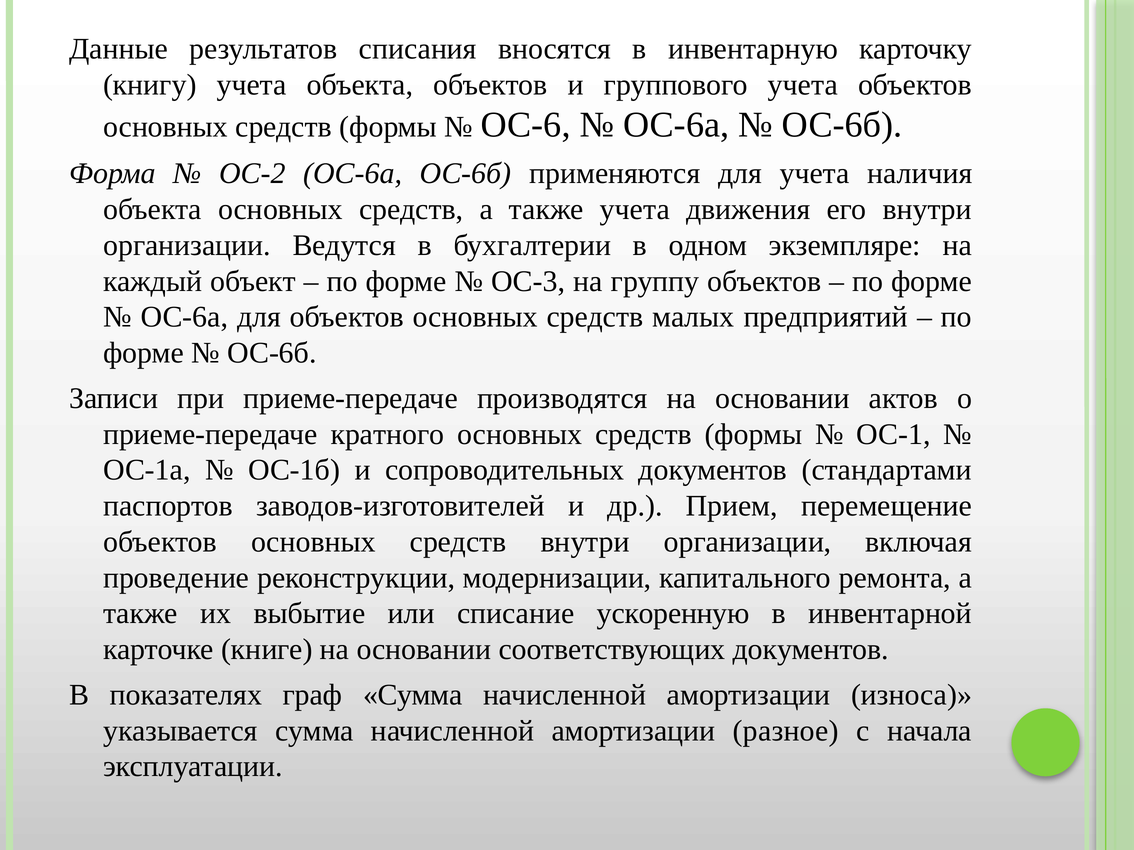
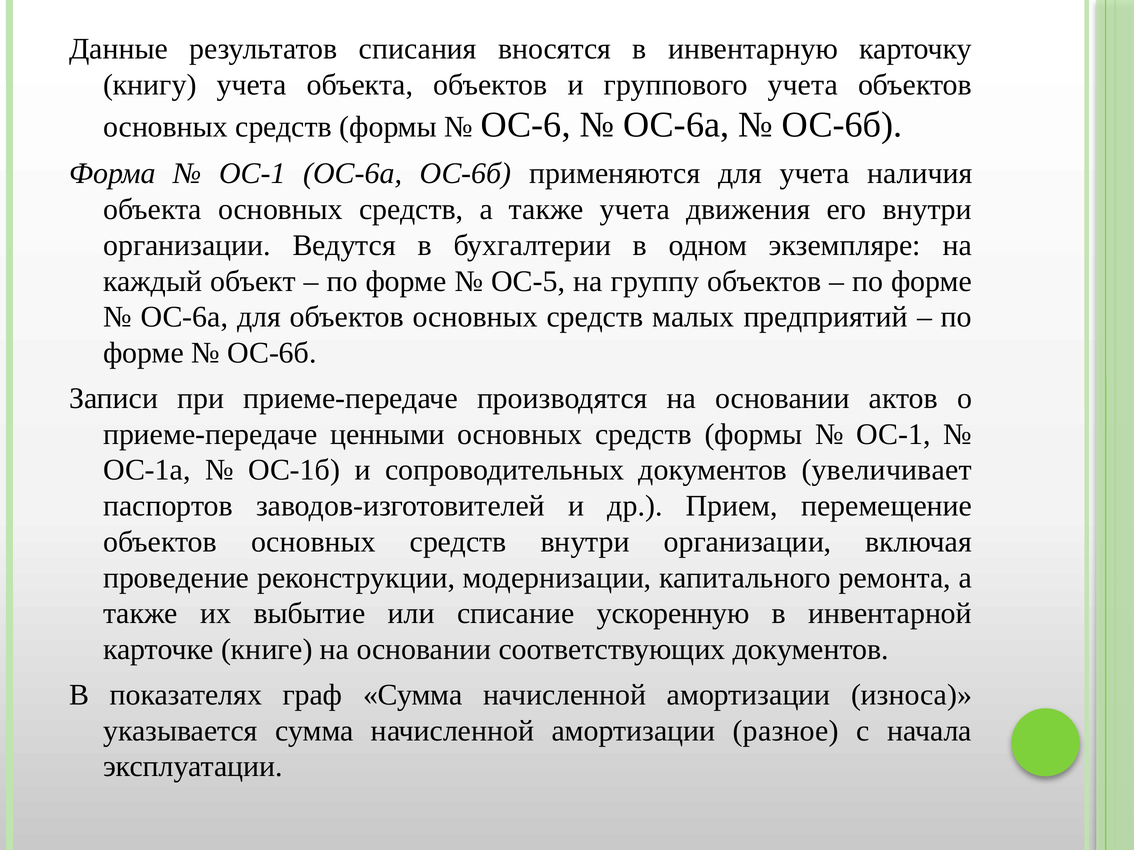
ОС-2 at (253, 174): ОС-2 -> ОС-1
ОС-3: ОС-3 -> ОС-5
кратного: кратного -> ценными
стандартами: стандартами -> увеличивает
